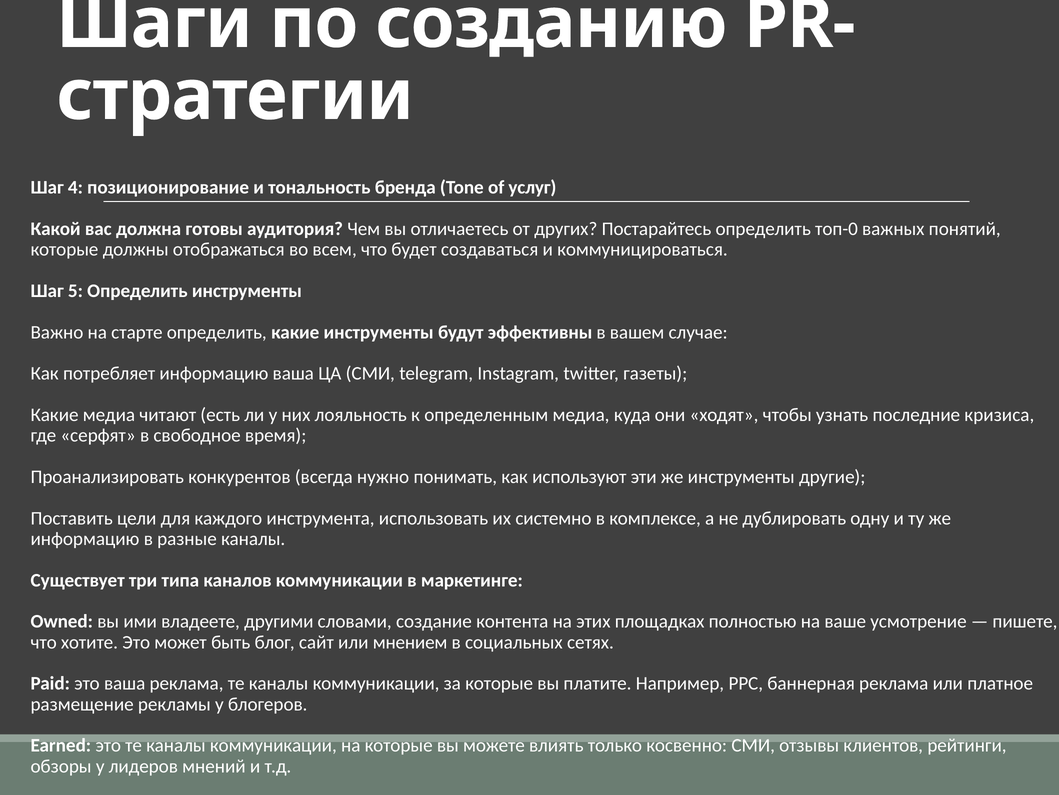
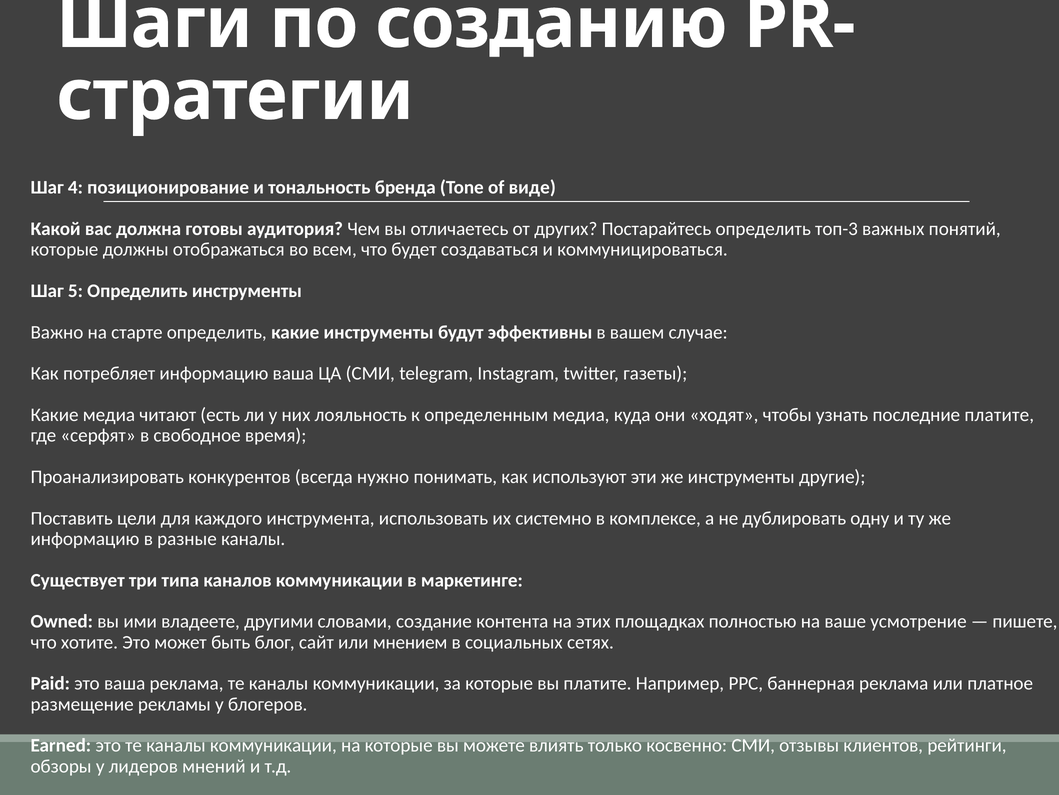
услуг: услуг -> виде
топ-0: топ-0 -> топ-3
последние кризиса: кризиса -> платите
